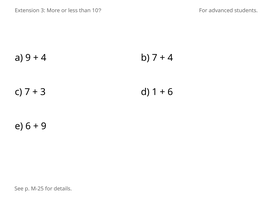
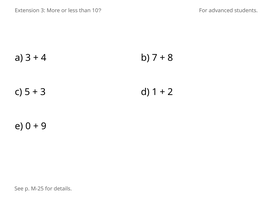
a 9: 9 -> 3
4 at (170, 58): 4 -> 8
c 7: 7 -> 5
6 at (170, 92): 6 -> 2
e 6: 6 -> 0
